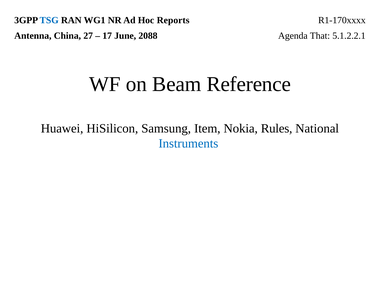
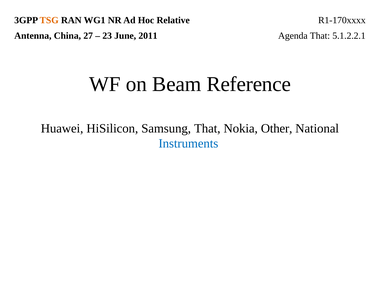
TSG colour: blue -> orange
Reports: Reports -> Relative
17: 17 -> 23
2088: 2088 -> 2011
Samsung Item: Item -> That
Rules: Rules -> Other
